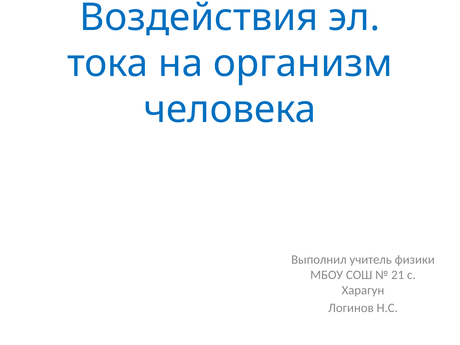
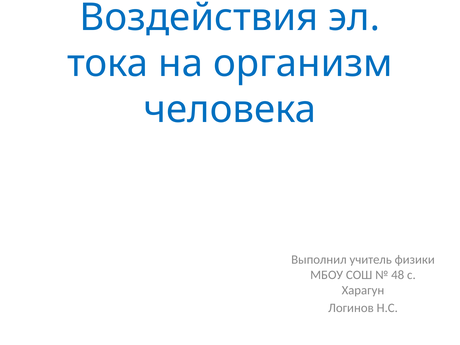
21: 21 -> 48
